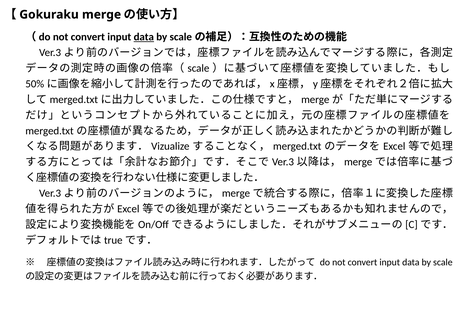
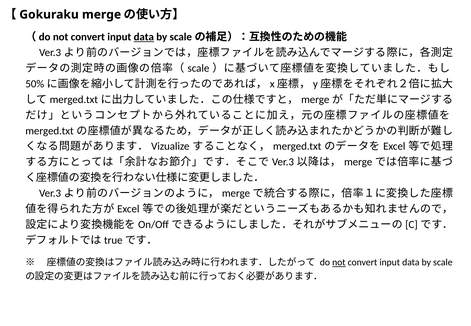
not at (339, 263) underline: none -> present
